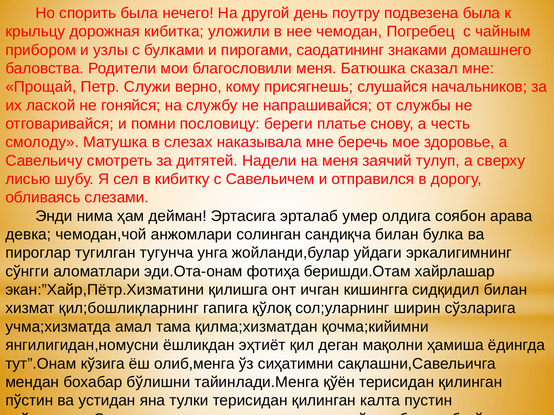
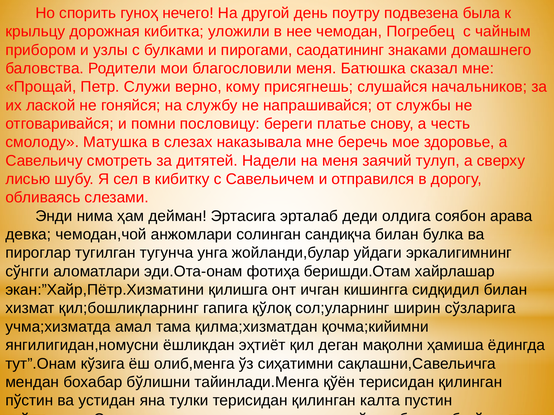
спорить была: была -> гуноҳ
умер: умер -> деди
